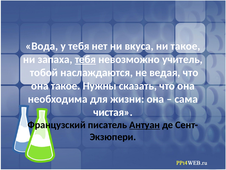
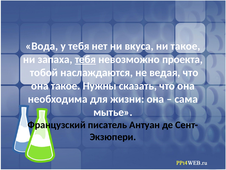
учитель: учитель -> проекта
чистая: чистая -> мытье
Антуан underline: present -> none
